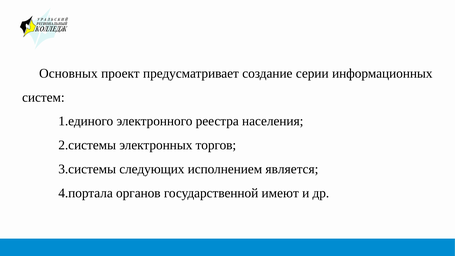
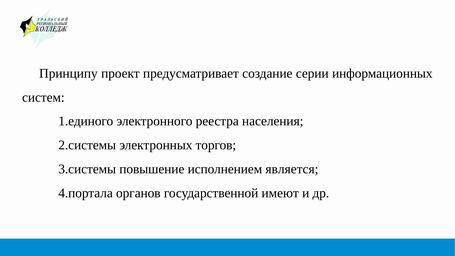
Основных: Основных -> Принципу
следующих: следующих -> повышение
